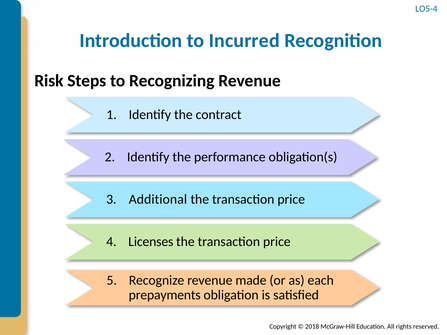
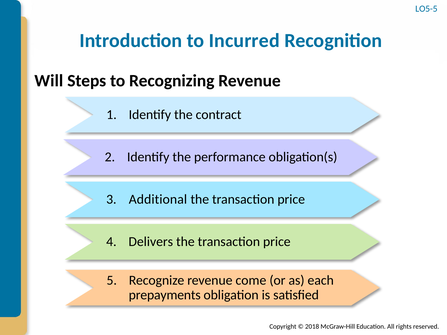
LO5-4: LO5-4 -> LO5-5
Risk: Risk -> Will
Licenses: Licenses -> Delivers
made: made -> come
